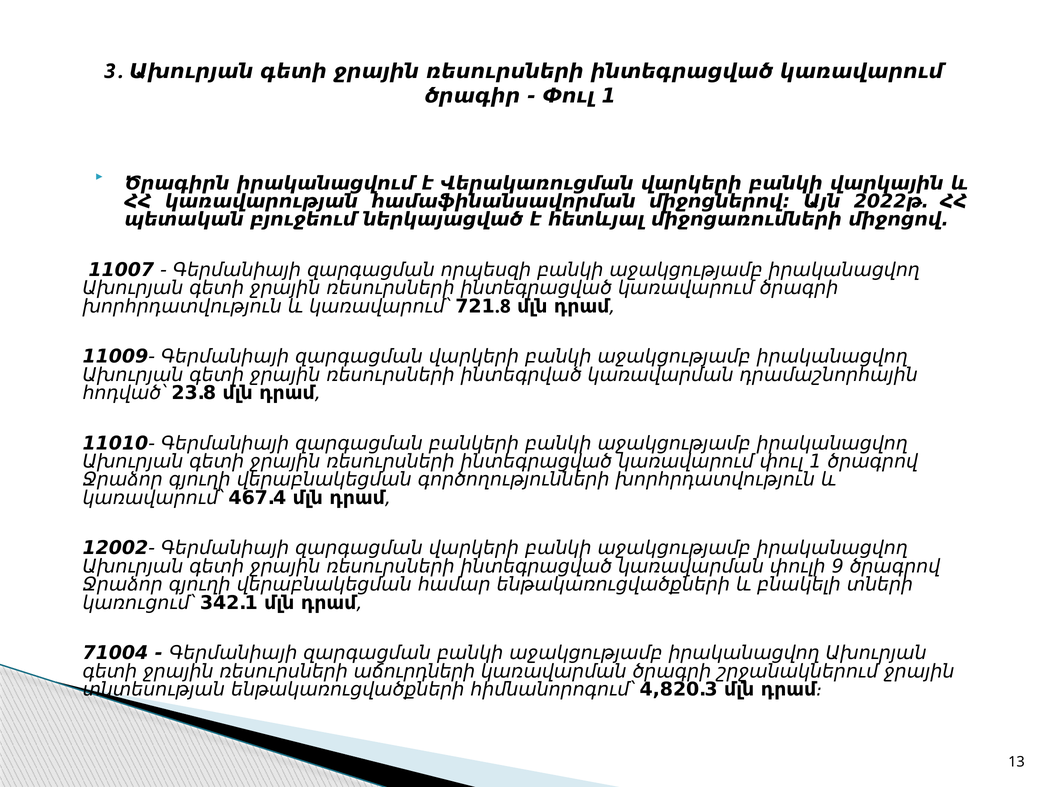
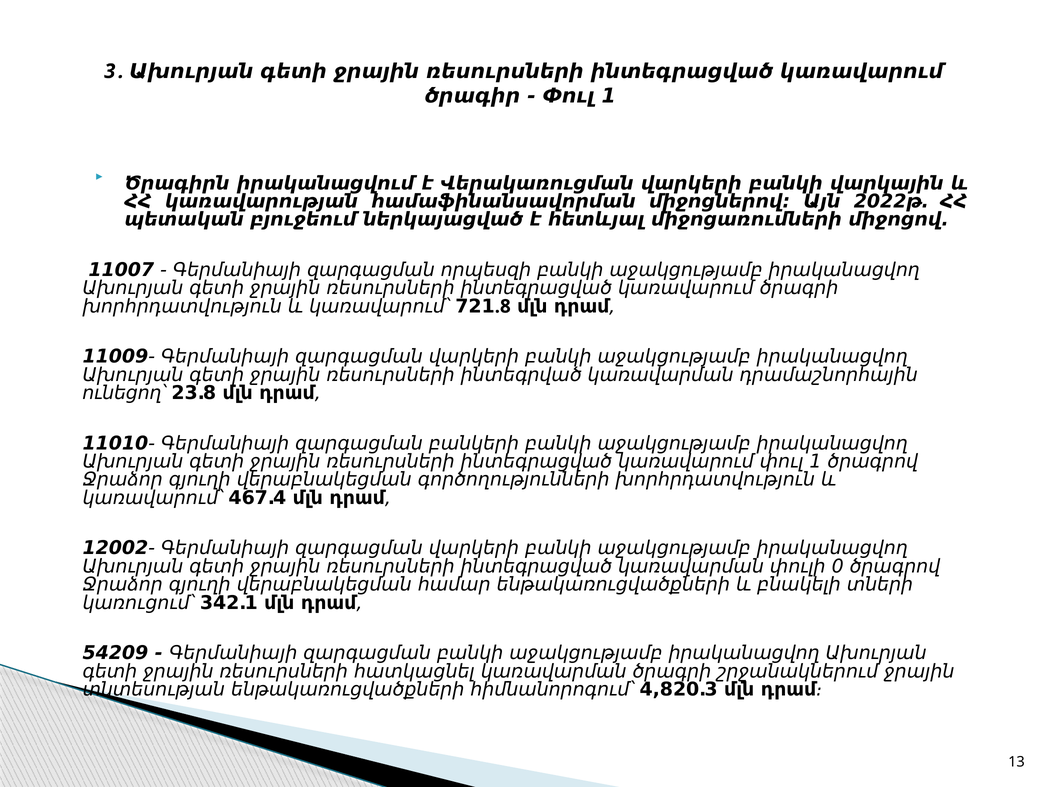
հոդված՝: հոդված՝ -> ունեցող՝
9: 9 -> 0
71004: 71004 -> 54209
աճուրդների: աճուրդների -> հատկացնել
